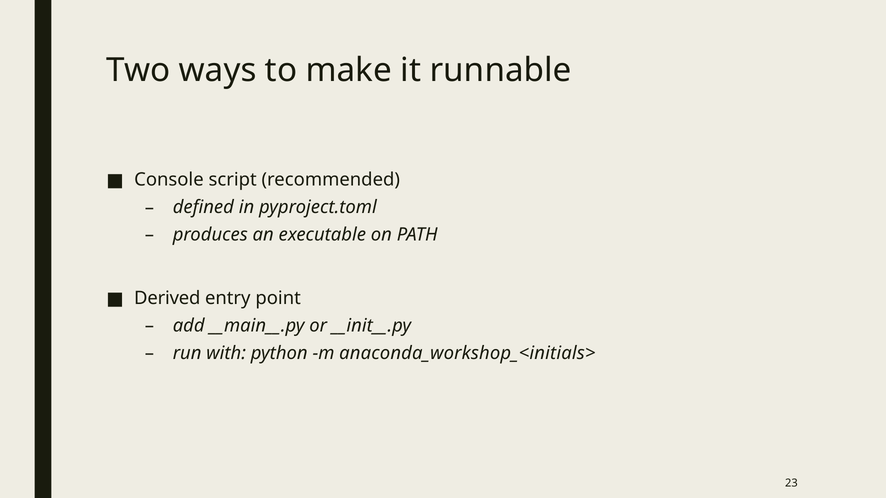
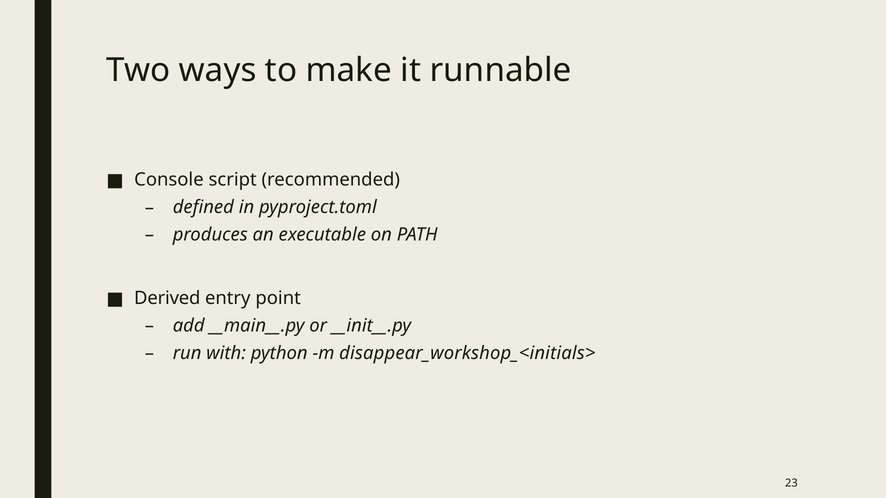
anaconda_workshop_<initials>: anaconda_workshop_<initials> -> disappear_workshop_<initials>
